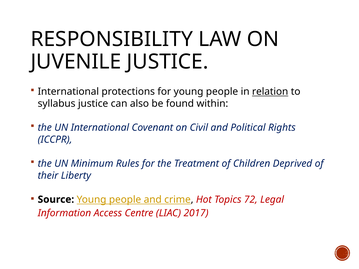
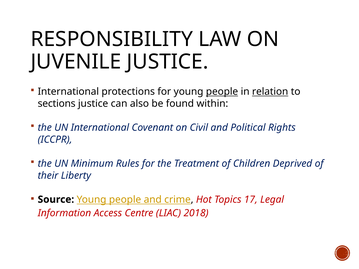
people at (222, 92) underline: none -> present
syllabus: syllabus -> sections
72: 72 -> 17
2017: 2017 -> 2018
